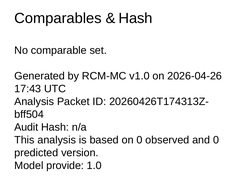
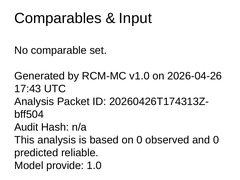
Hash at (135, 18): Hash -> Input
version: version -> reliable
